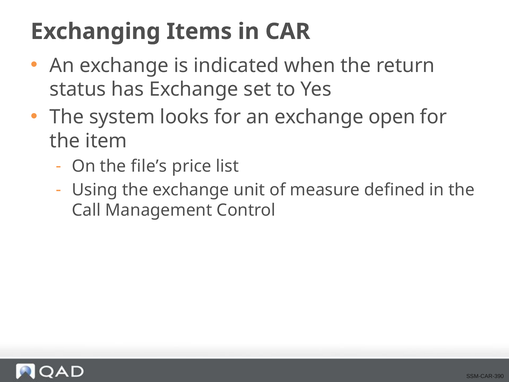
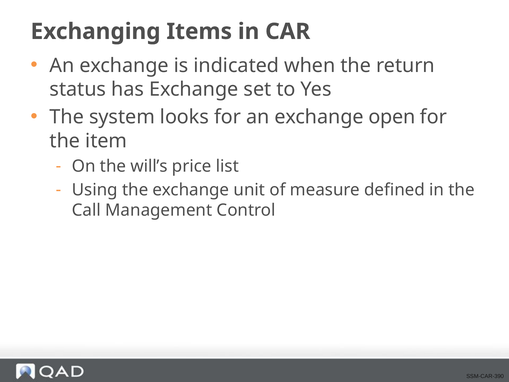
file’s: file’s -> will’s
